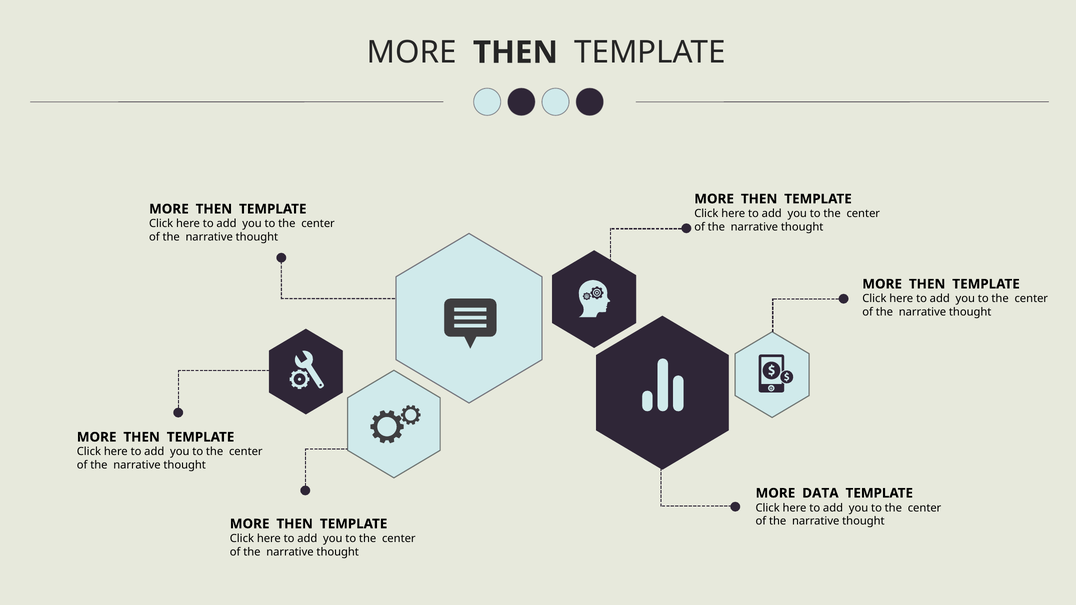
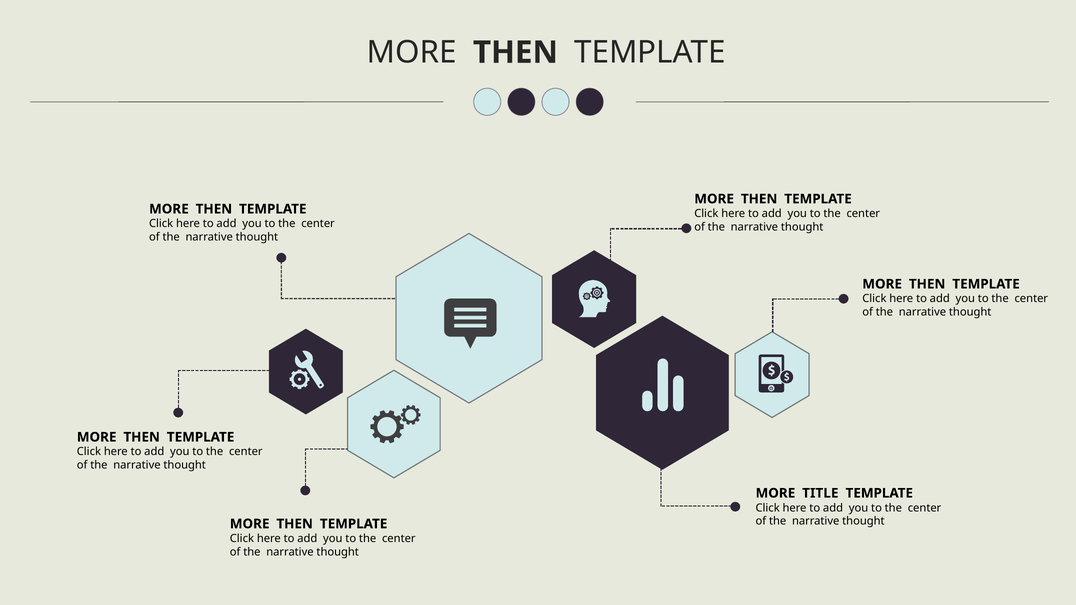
DATA: DATA -> TITLE
